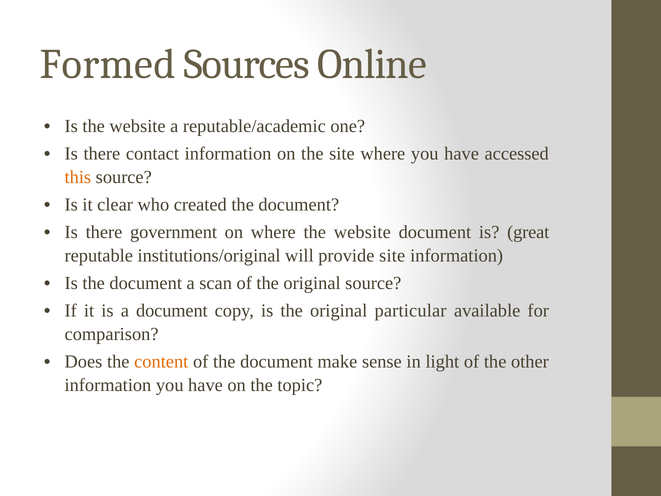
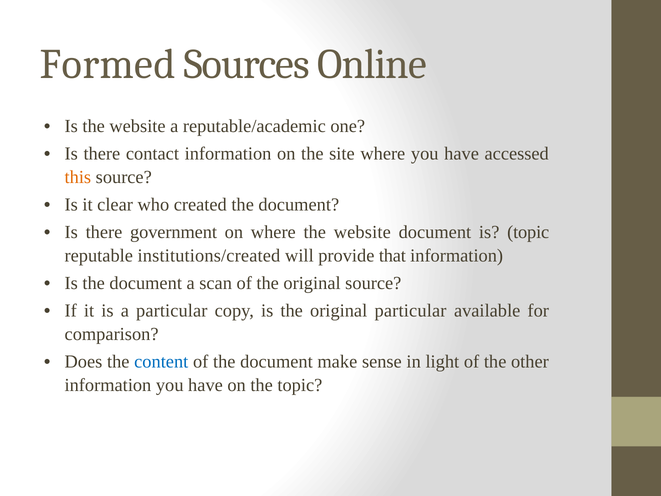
is great: great -> topic
institutions/original: institutions/original -> institutions/created
provide site: site -> that
a document: document -> particular
content colour: orange -> blue
